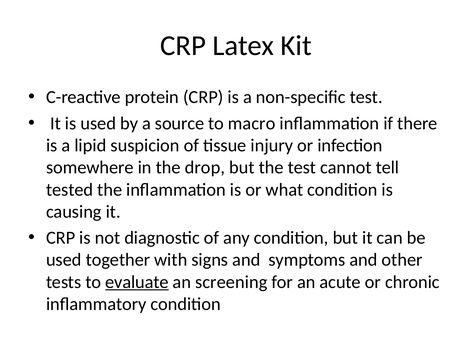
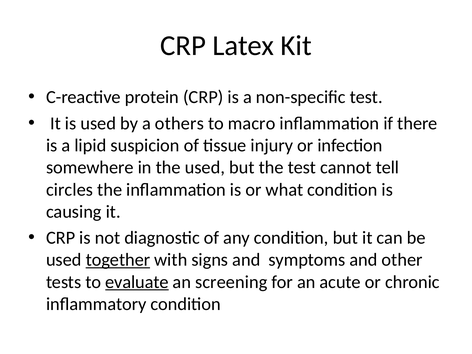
source: source -> others
the drop: drop -> used
tested: tested -> circles
together underline: none -> present
